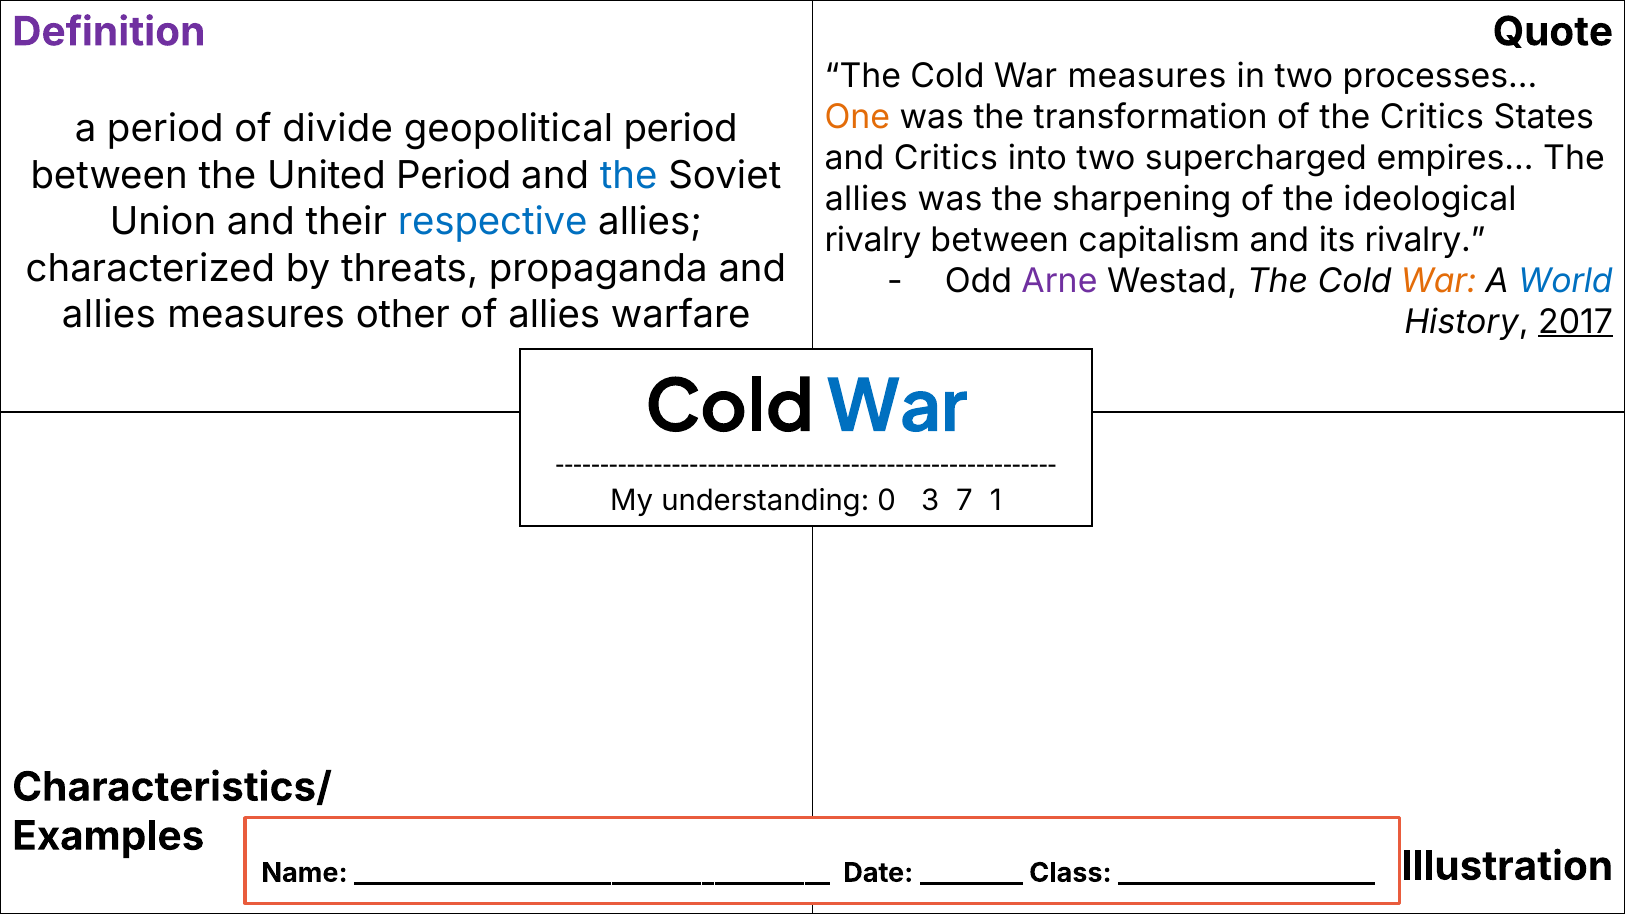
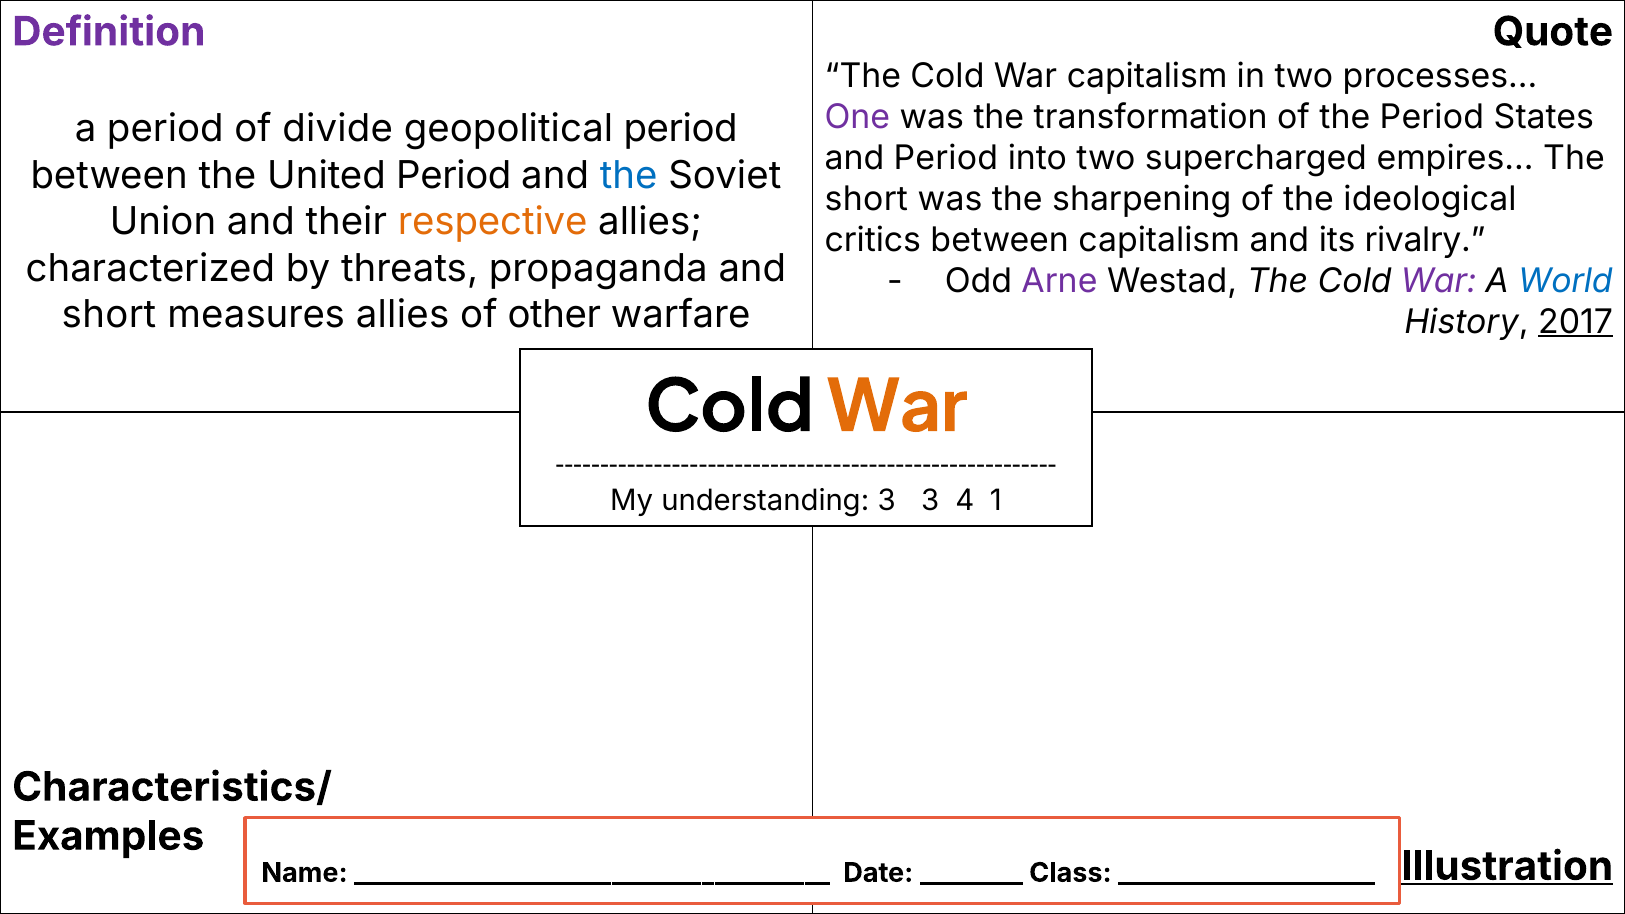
War measures: measures -> capitalism
One colour: orange -> purple
the Critics: Critics -> Period
and Critics: Critics -> Period
allies at (866, 199): allies -> short
respective colour: blue -> orange
rivalry at (873, 240): rivalry -> critics
War at (1439, 281) colour: orange -> purple
allies at (109, 315): allies -> short
measures other: other -> allies
of allies: allies -> other
War at (897, 407) colour: blue -> orange
understanding 0: 0 -> 3
7: 7 -> 4
Illustration underline: none -> present
